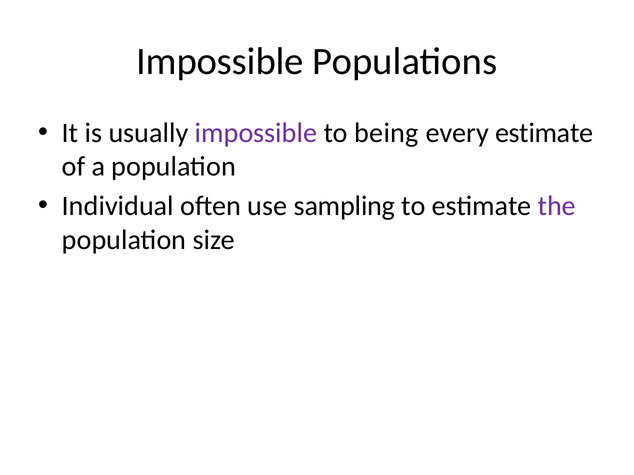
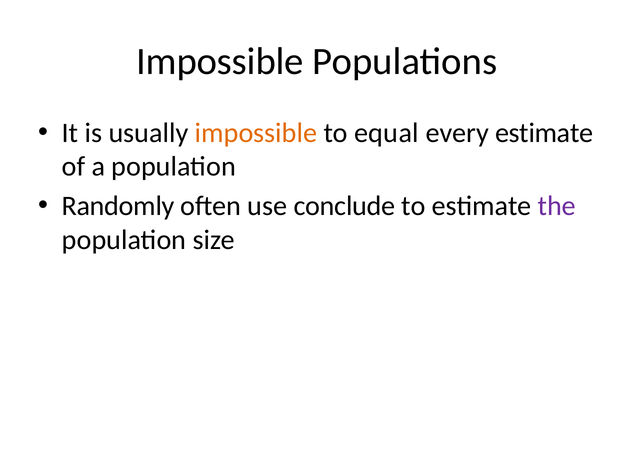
impossible at (256, 133) colour: purple -> orange
being: being -> equal
Individual: Individual -> Randomly
sampling: sampling -> conclude
